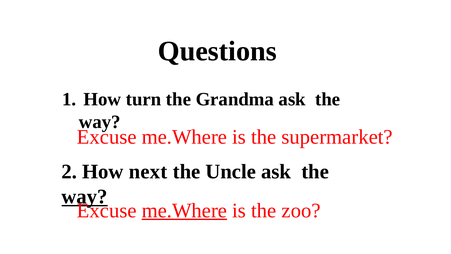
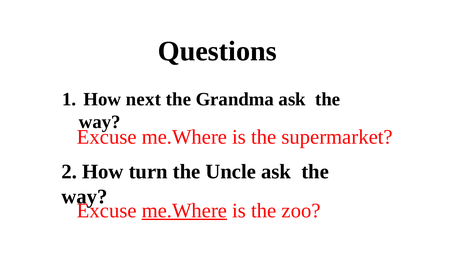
turn: turn -> next
next: next -> turn
way at (85, 196) underline: present -> none
